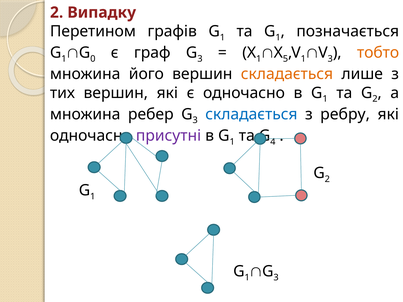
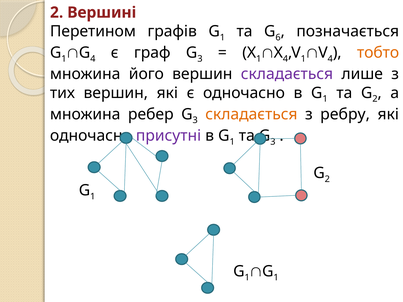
Випадку: Випадку -> Вершині
1 at (278, 37): 1 -> 6
0 at (93, 59): 0 -> 4
5 at (285, 59): 5 -> 4
3 at (330, 59): 3 -> 4
складається at (287, 74) colour: orange -> purple
складається at (251, 114) colour: blue -> orange
4 at (273, 142): 4 -> 3
3 at (276, 278): 3 -> 1
